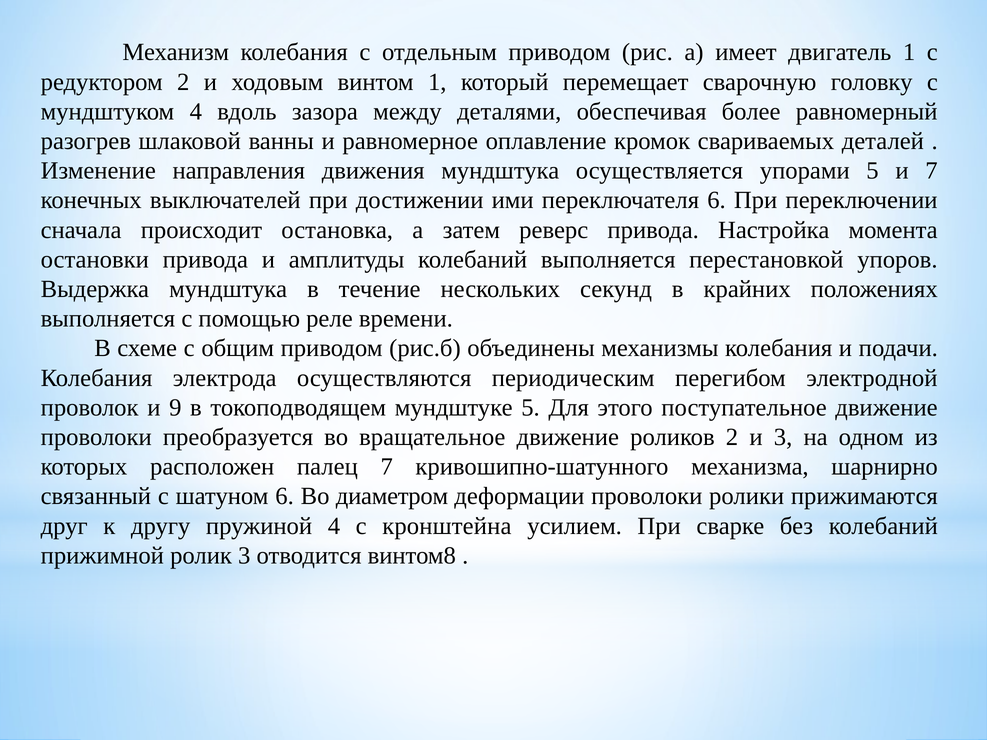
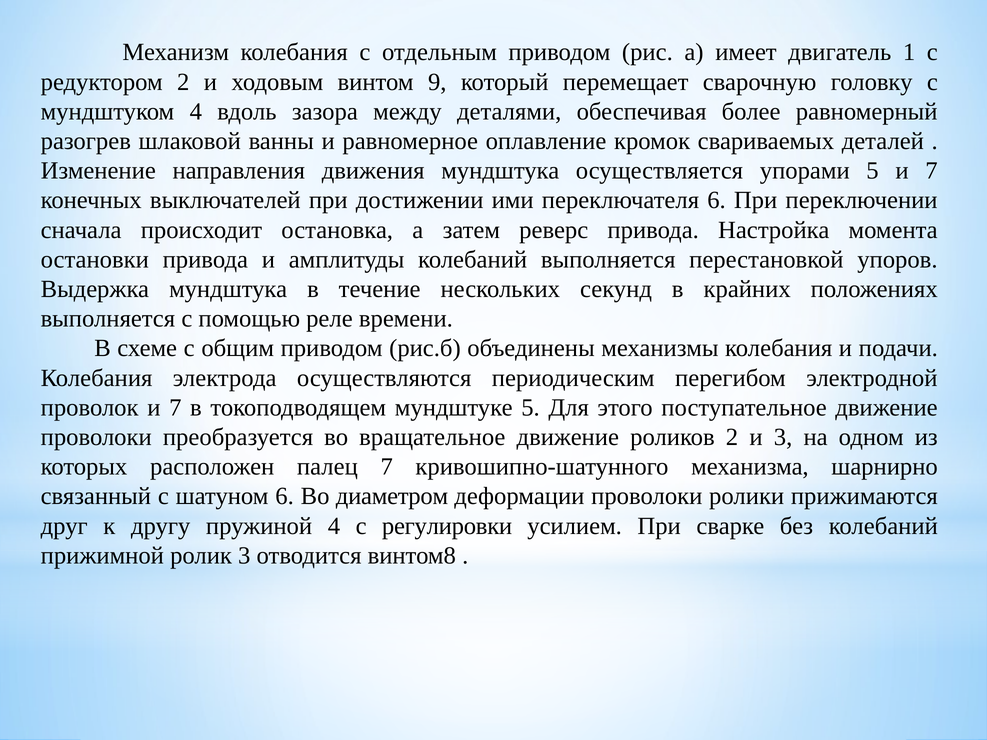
винтом 1: 1 -> 9
проволок и 9: 9 -> 7
кронштейна: кронштейна -> регулировки
